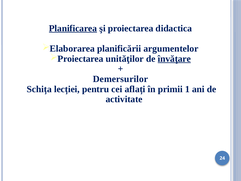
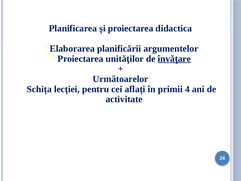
Planificarea underline: present -> none
Demersurilor: Demersurilor -> Următoarelor
1: 1 -> 4
